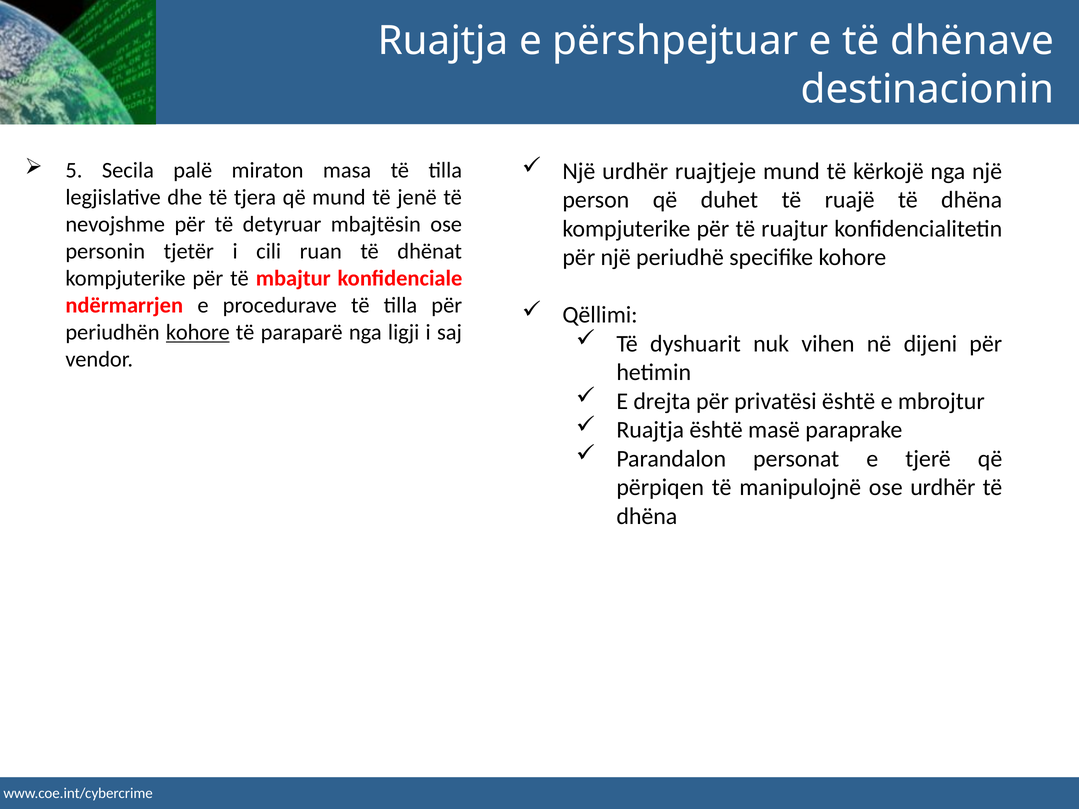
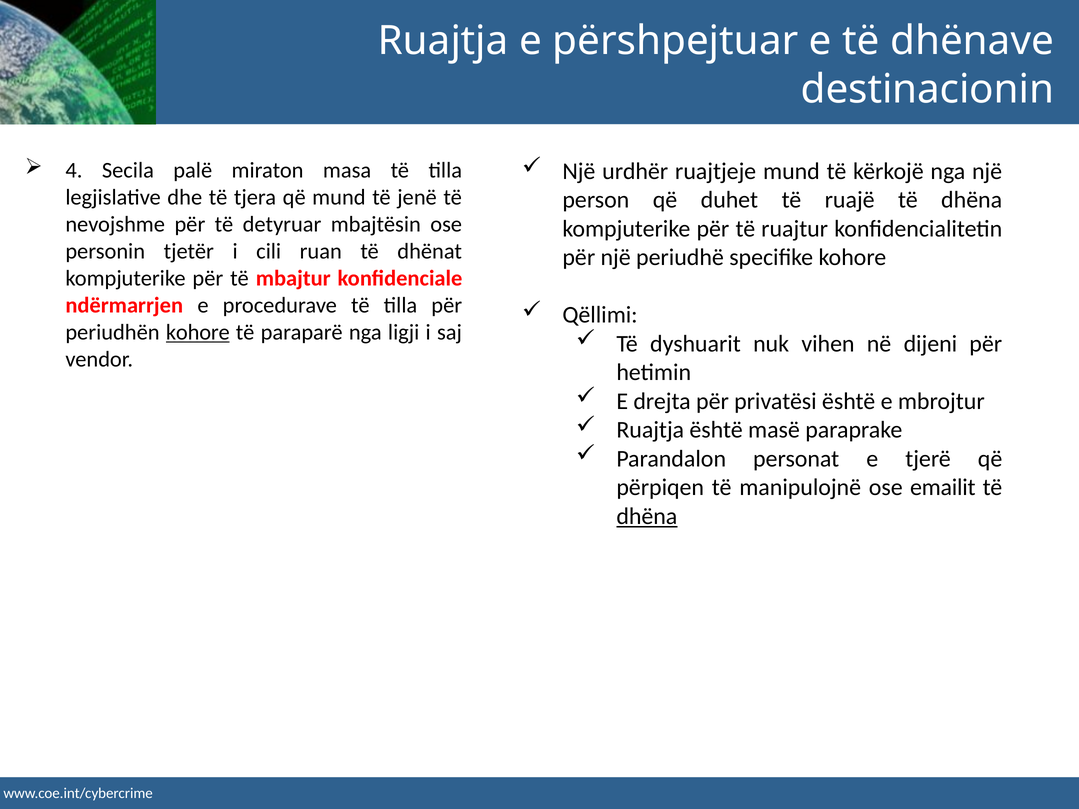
5: 5 -> 4
ose urdhër: urdhër -> emailit
dhëna at (647, 516) underline: none -> present
